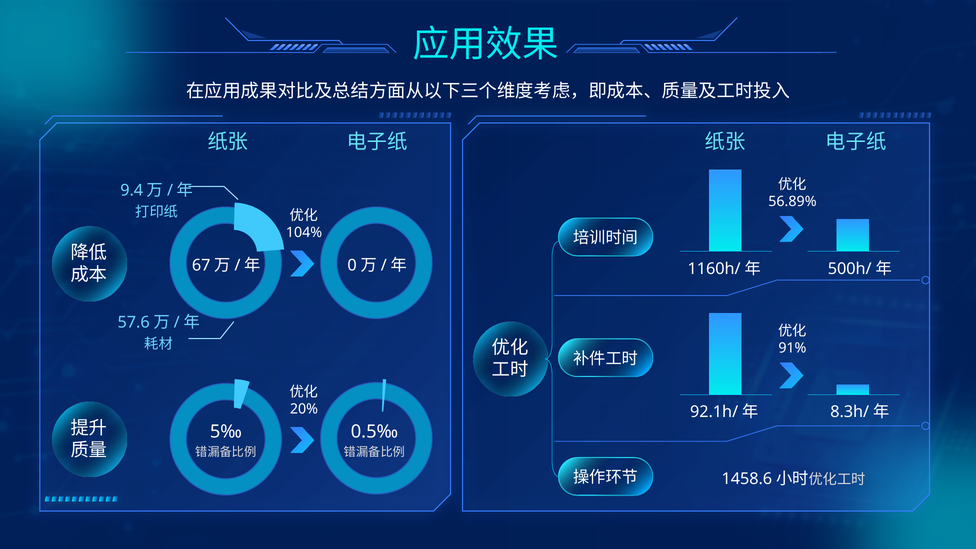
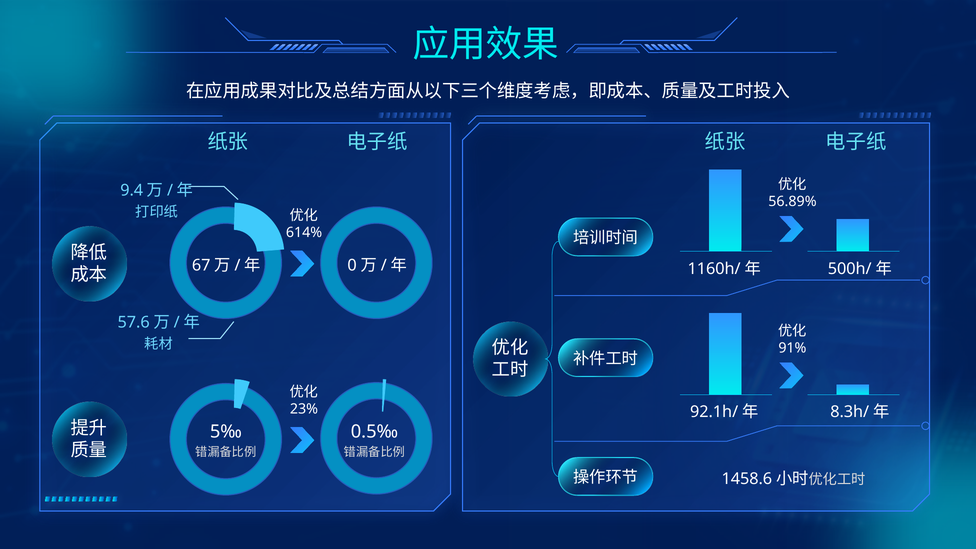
104%: 104% -> 614%
20%: 20% -> 23%
